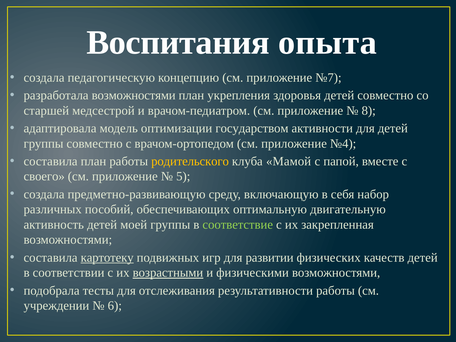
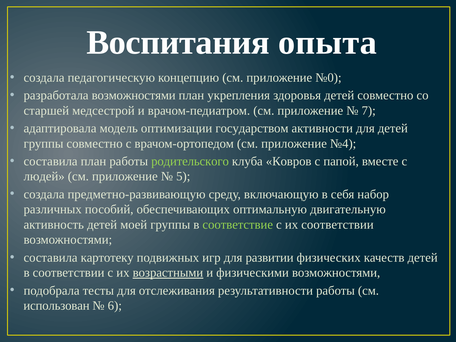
№7: №7 -> №0
8: 8 -> 7
родительского colour: yellow -> light green
Мамой: Мамой -> Ковров
своего: своего -> людей
их закрепленная: закрепленная -> соответствии
картотеку underline: present -> none
учреждении: учреждении -> использован
